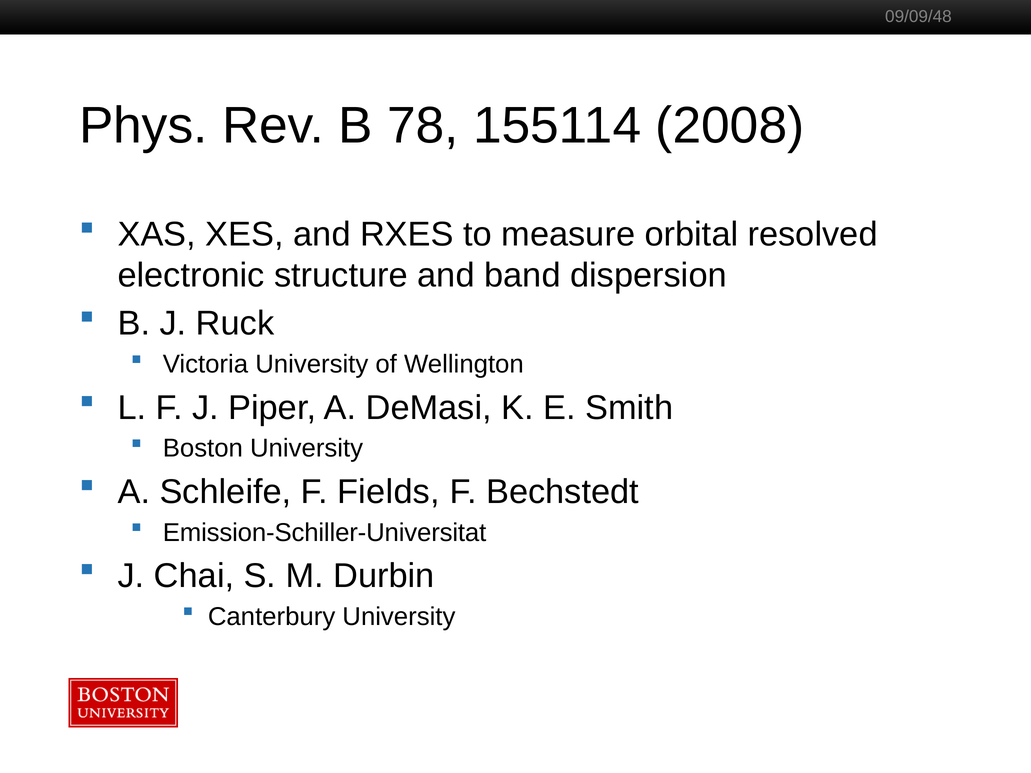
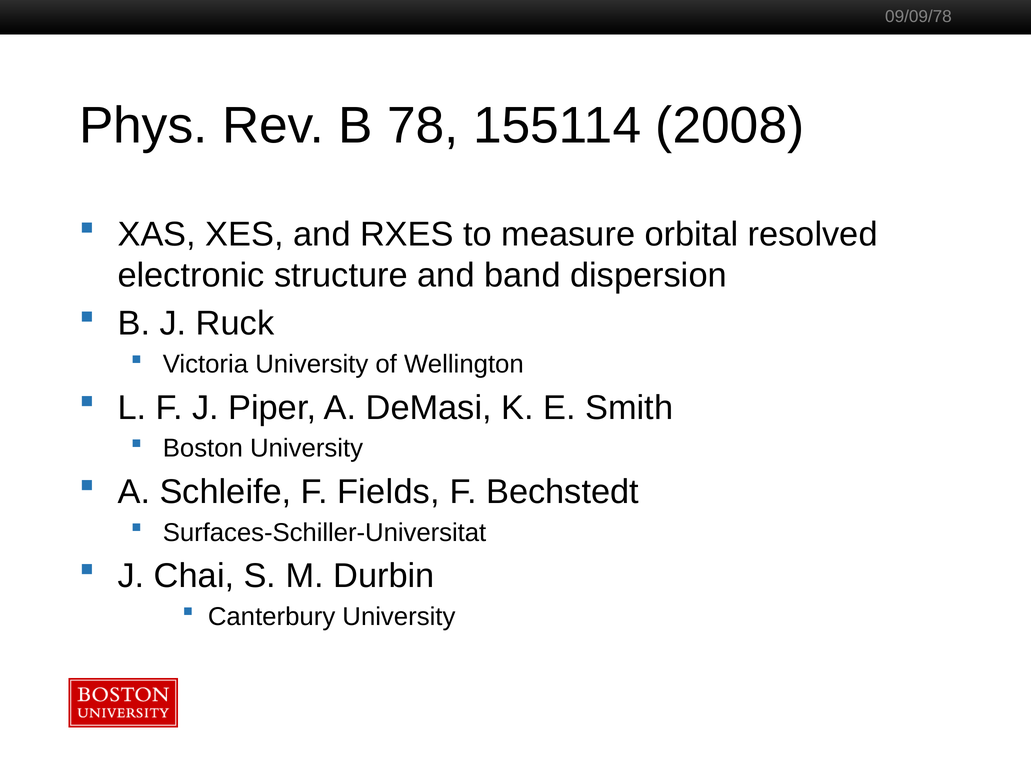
09/09/48: 09/09/48 -> 09/09/78
Emission-Schiller-Universitat: Emission-Schiller-Universitat -> Surfaces-Schiller-Universitat
